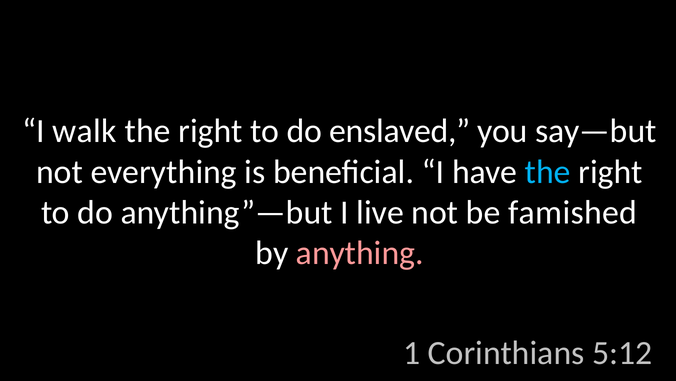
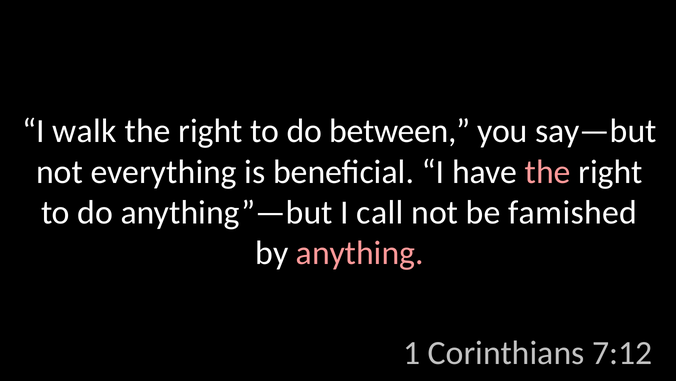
enslaved: enslaved -> between
the at (548, 172) colour: light blue -> pink
live: live -> call
5:12: 5:12 -> 7:12
